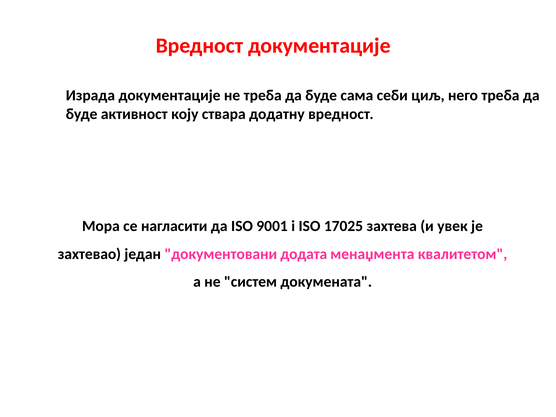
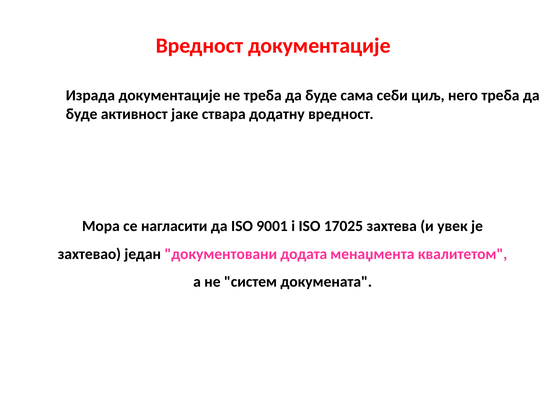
коју: коју -> јаке
